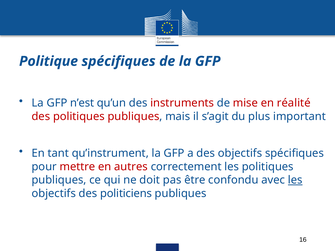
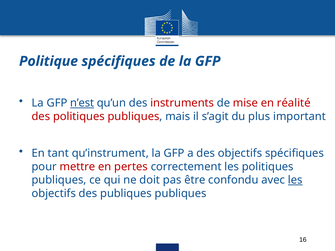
n’est underline: none -> present
autres: autres -> pertes
des politiciens: politiciens -> publiques
